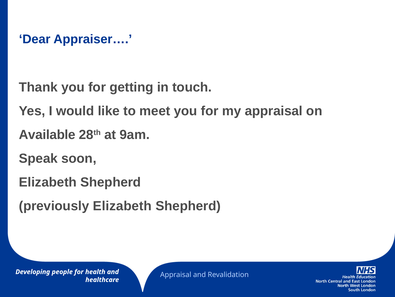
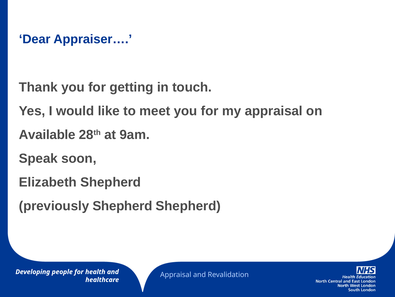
previously Elizabeth: Elizabeth -> Shepherd
